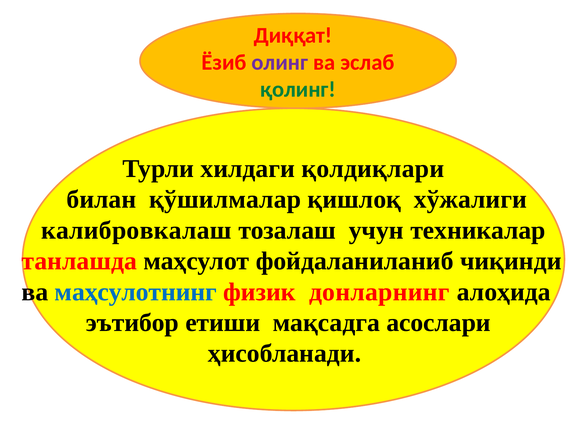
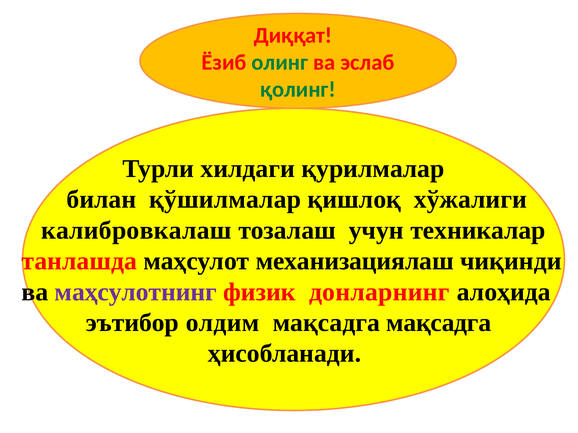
олинг colour: purple -> green
қолдиқлари: қолдиқлари -> қурилмалар
фойдаланиланиб: фойдаланиланиб -> механизациялаш
маҳсулотнинг colour: blue -> purple
етиши: етиши -> олдим
мақсадга асослари: асослари -> мақсадга
